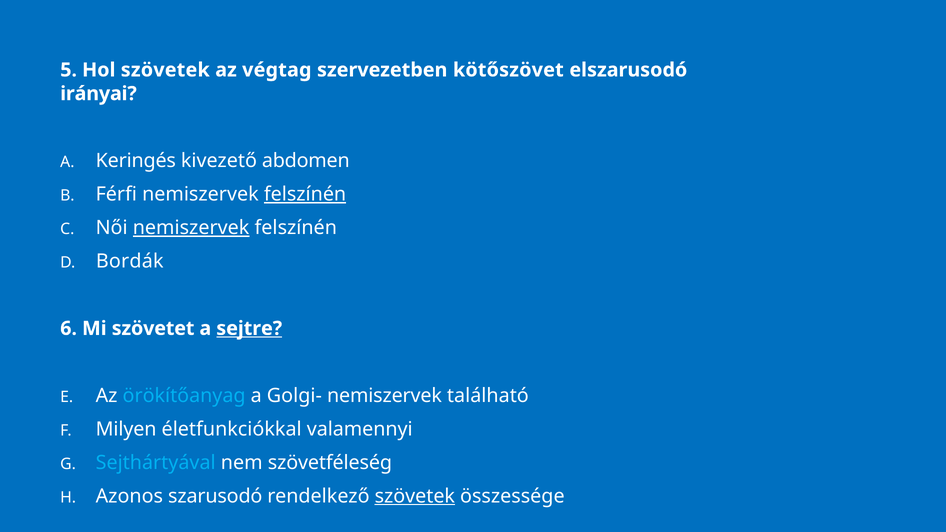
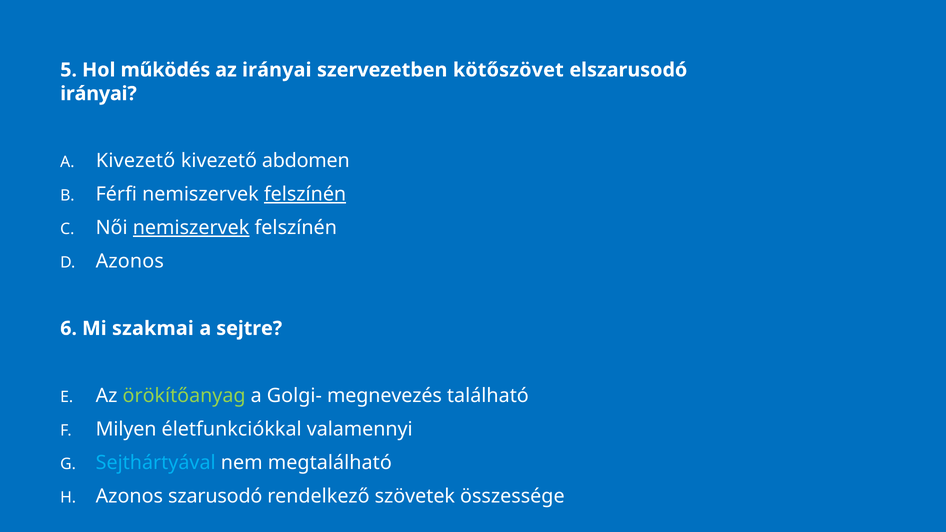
Hol szövetek: szövetek -> működés
az végtag: végtag -> irányai
A Keringés: Keringés -> Kivezető
Bordák at (130, 261): Bordák -> Azonos
szövetet: szövetet -> szakmai
sejtre underline: present -> none
örökítőanyag colour: light blue -> light green
Golgi- nemiszervek: nemiszervek -> megnevezés
szövetféleség: szövetféleség -> megtalálható
szövetek at (415, 496) underline: present -> none
